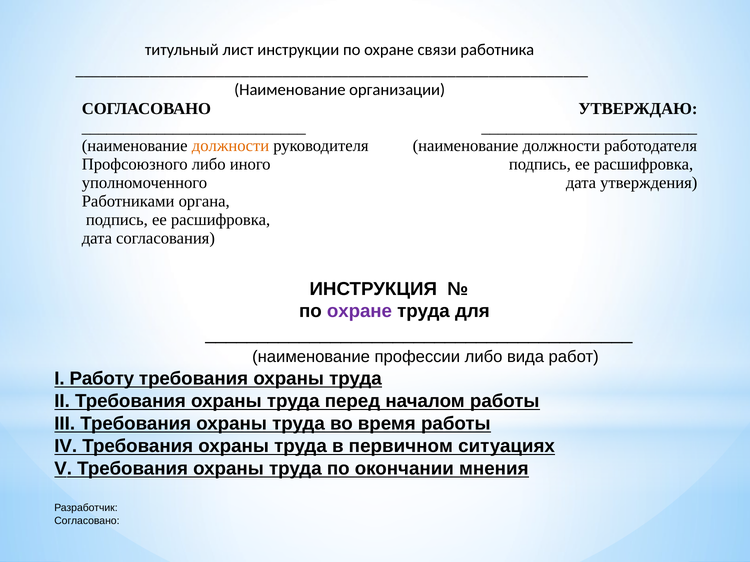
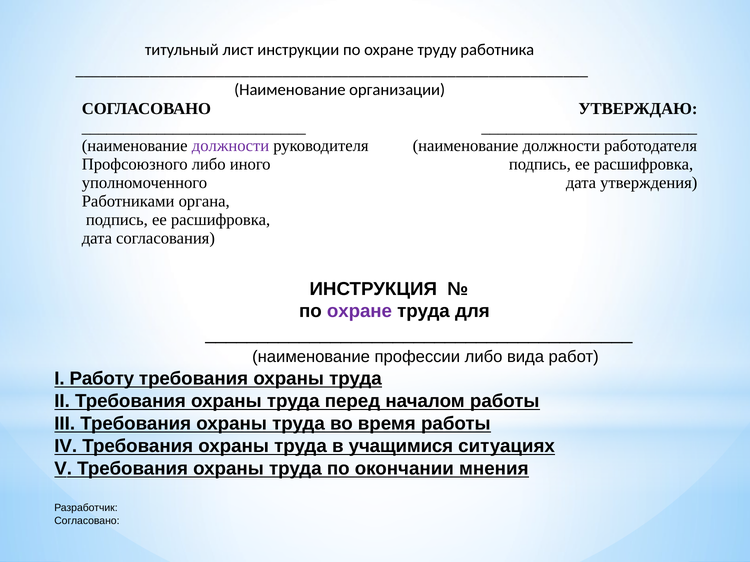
связи: связи -> труду
должности at (230, 146) colour: orange -> purple
первичном: первичном -> учащимися
